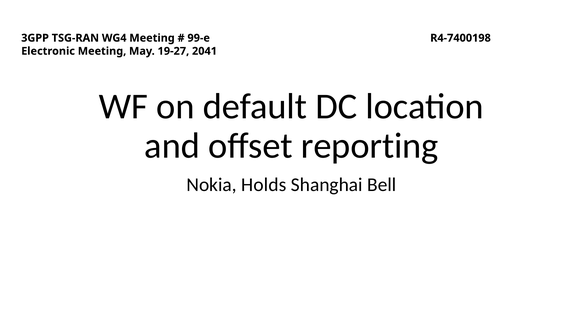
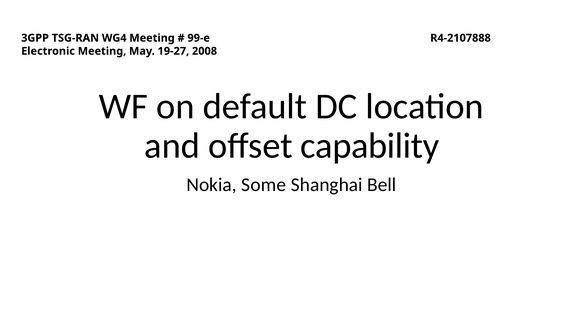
R4-7400198: R4-7400198 -> R4-2107888
2041: 2041 -> 2008
reporting: reporting -> capability
Holds: Holds -> Some
